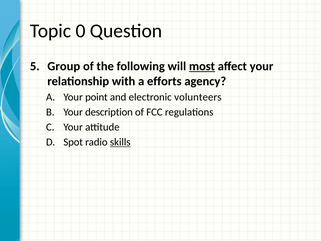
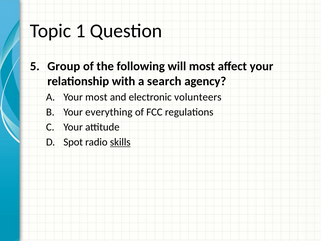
0: 0 -> 1
most at (202, 66) underline: present -> none
efforts: efforts -> search
Your point: point -> most
description: description -> everything
